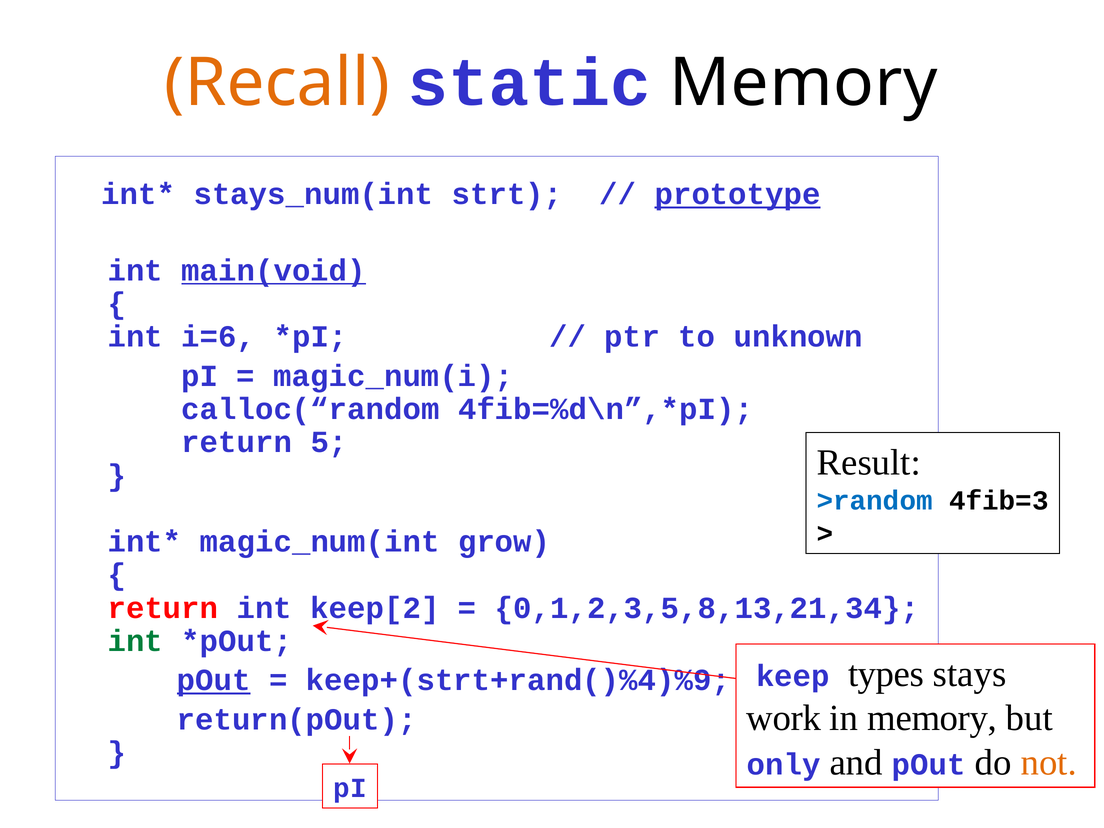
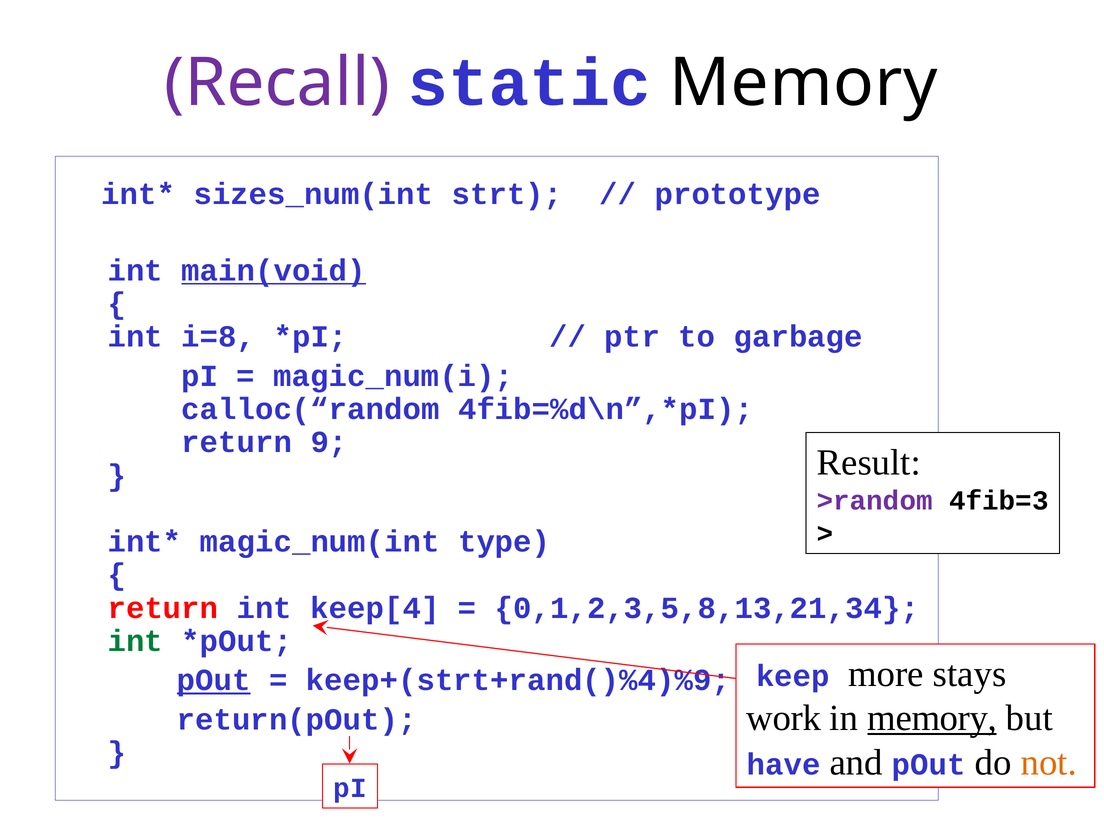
Recall colour: orange -> purple
stays_num(int: stays_num(int -> sizes_num(int
prototype underline: present -> none
i=6: i=6 -> i=8
unknown: unknown -> garbage
5: 5 -> 9
>random colour: blue -> purple
grow: grow -> type
keep[2: keep[2 -> keep[4
types: types -> more
memory at (932, 718) underline: none -> present
only: only -> have
